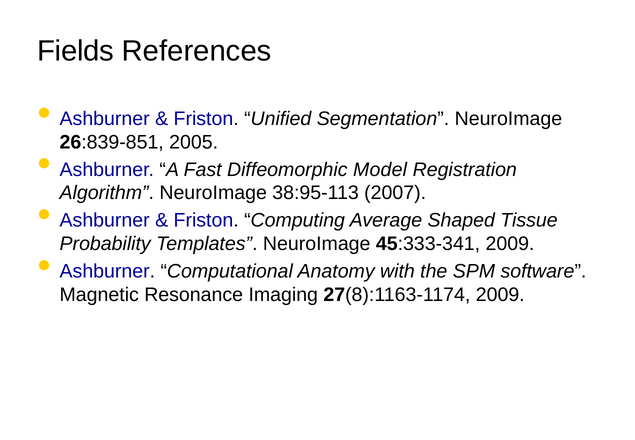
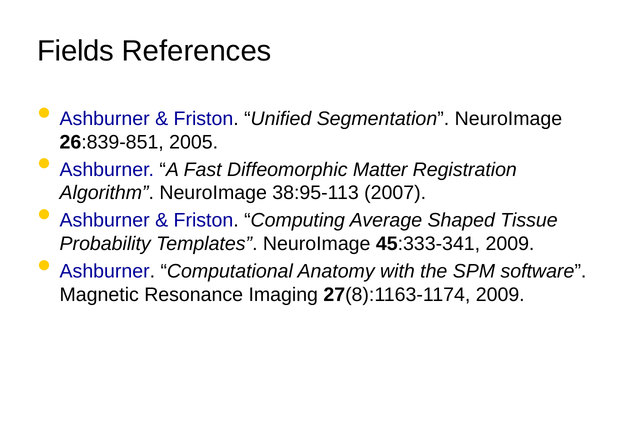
Model: Model -> Matter
